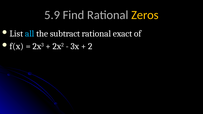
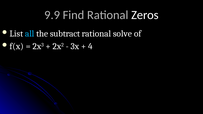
5.9: 5.9 -> 9.9
Zeros colour: yellow -> white
exact: exact -> solve
2: 2 -> 4
